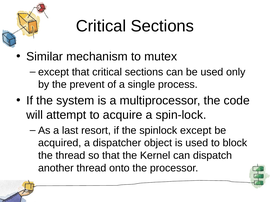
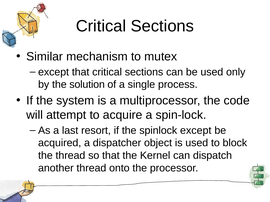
prevent: prevent -> solution
